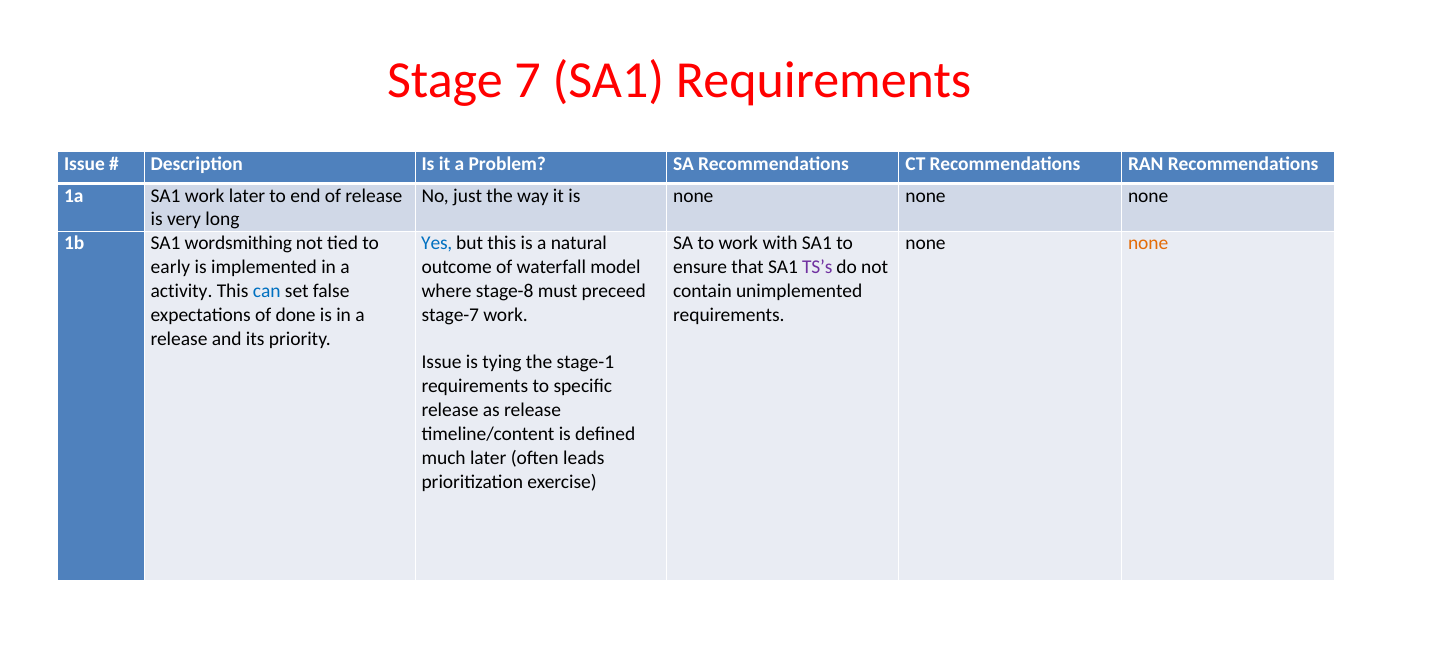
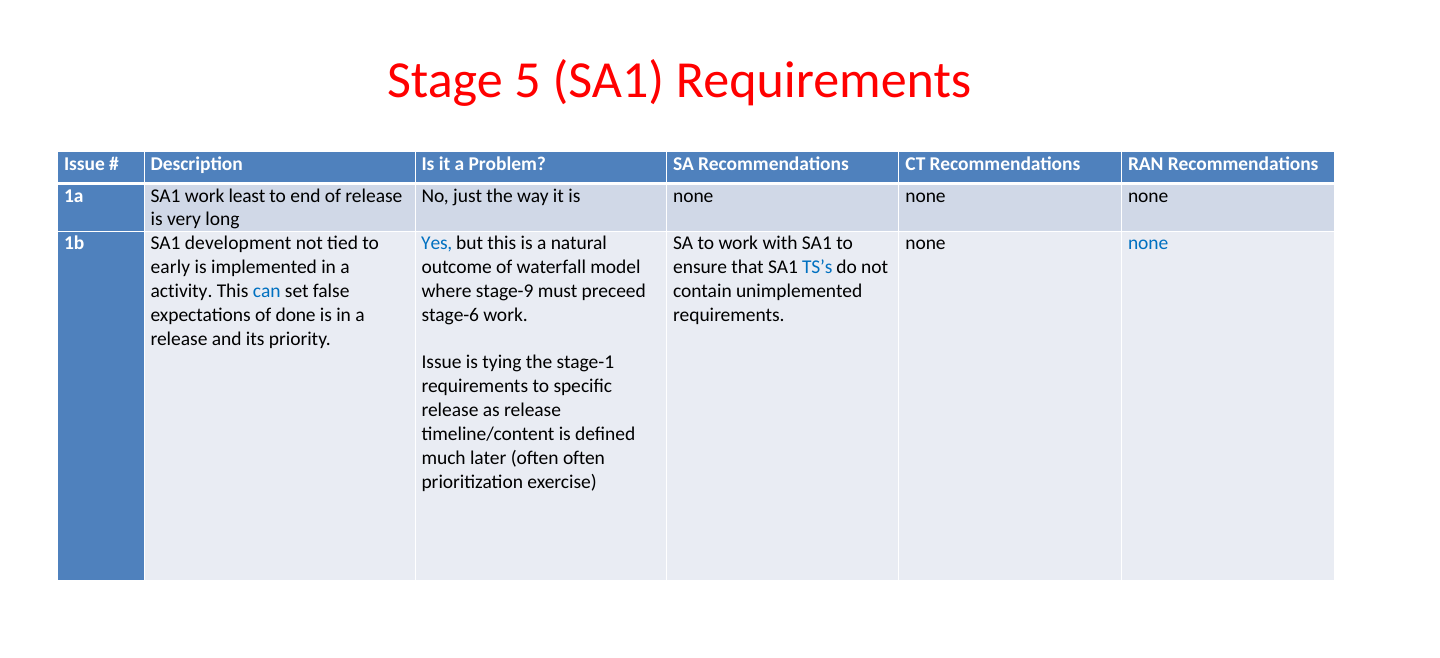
7: 7 -> 5
work later: later -> least
wordsmithing: wordsmithing -> development
none at (1148, 244) colour: orange -> blue
TS’s colour: purple -> blue
stage-8: stage-8 -> stage-9
stage-7: stage-7 -> stage-6
often leads: leads -> often
